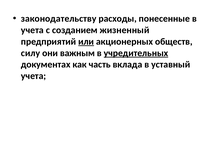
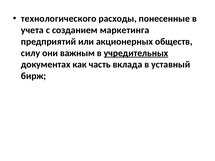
законодательству: законодательству -> технологического
жизненный: жизненный -> маркетинга
или underline: present -> none
учета at (34, 76): учета -> бирж
